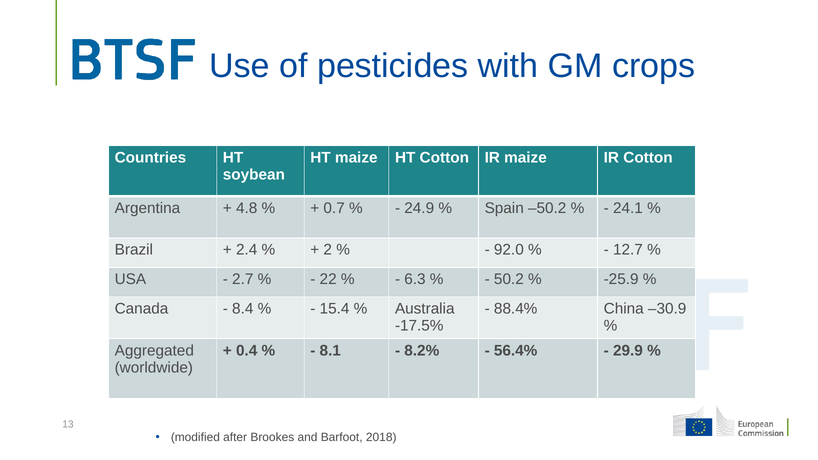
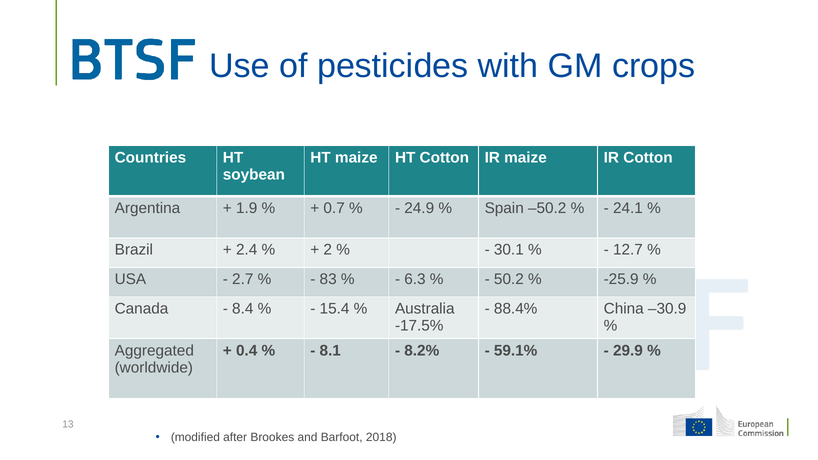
4.8: 4.8 -> 1.9
92.0: 92.0 -> 30.1
22: 22 -> 83
56.4%: 56.4% -> 59.1%
